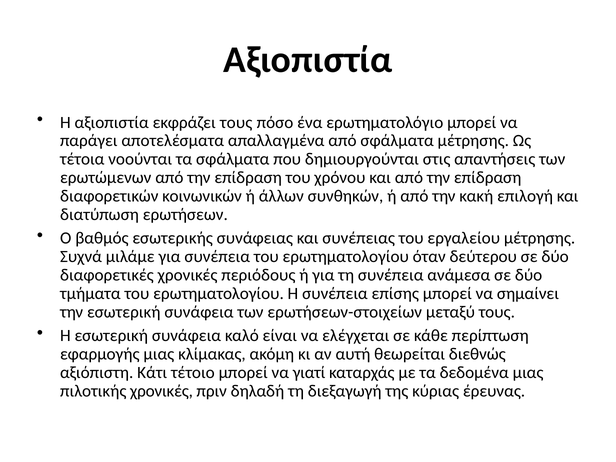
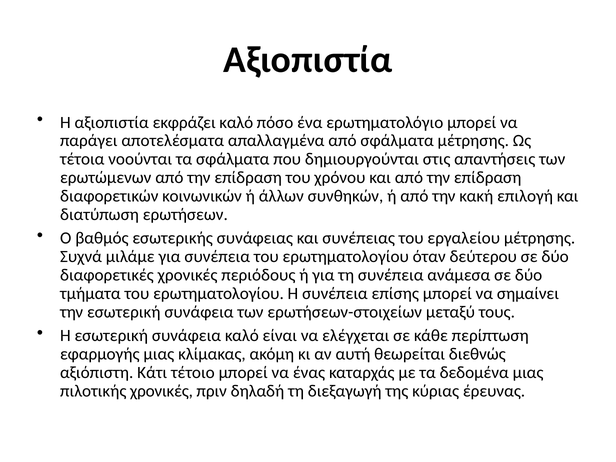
εκφράζει τους: τους -> καλό
γιατί: γιατί -> ένας
